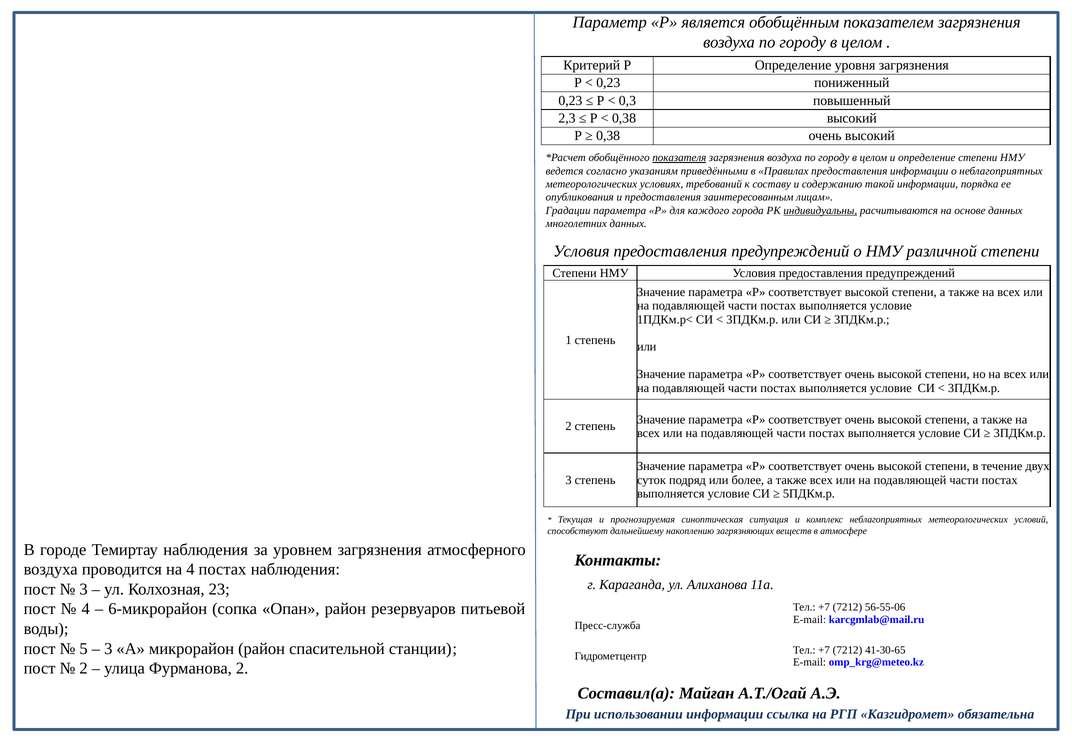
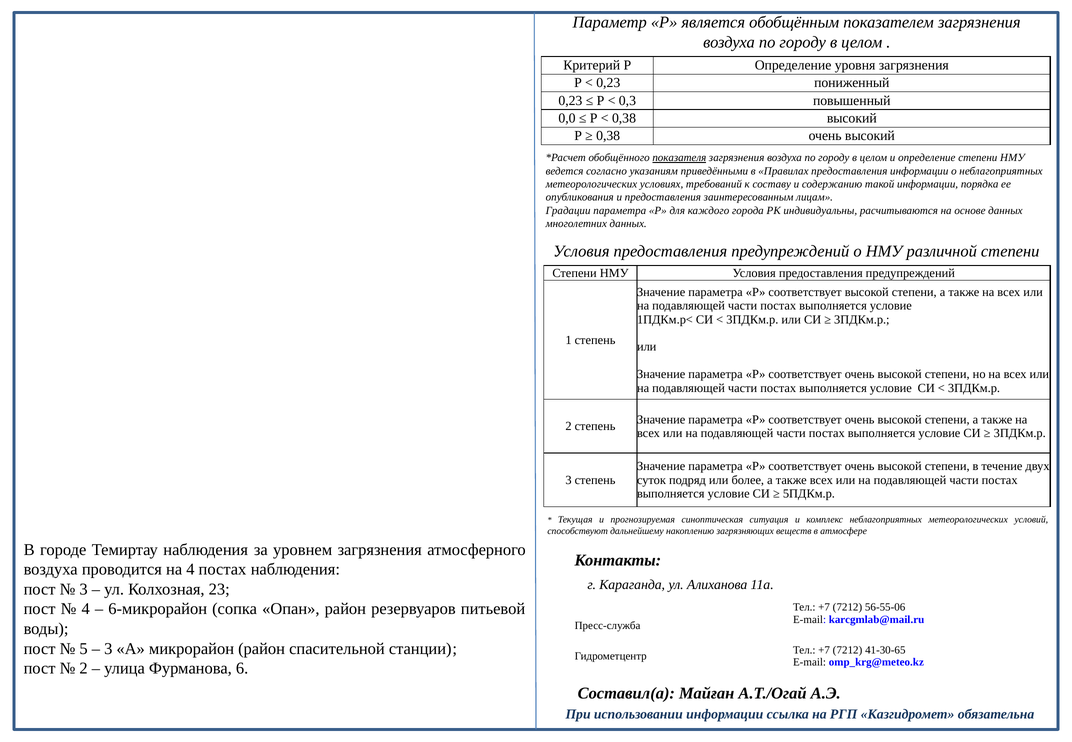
2,3: 2,3 -> 0,0
индивидуальны underline: present -> none
Фурманова 2: 2 -> 6
